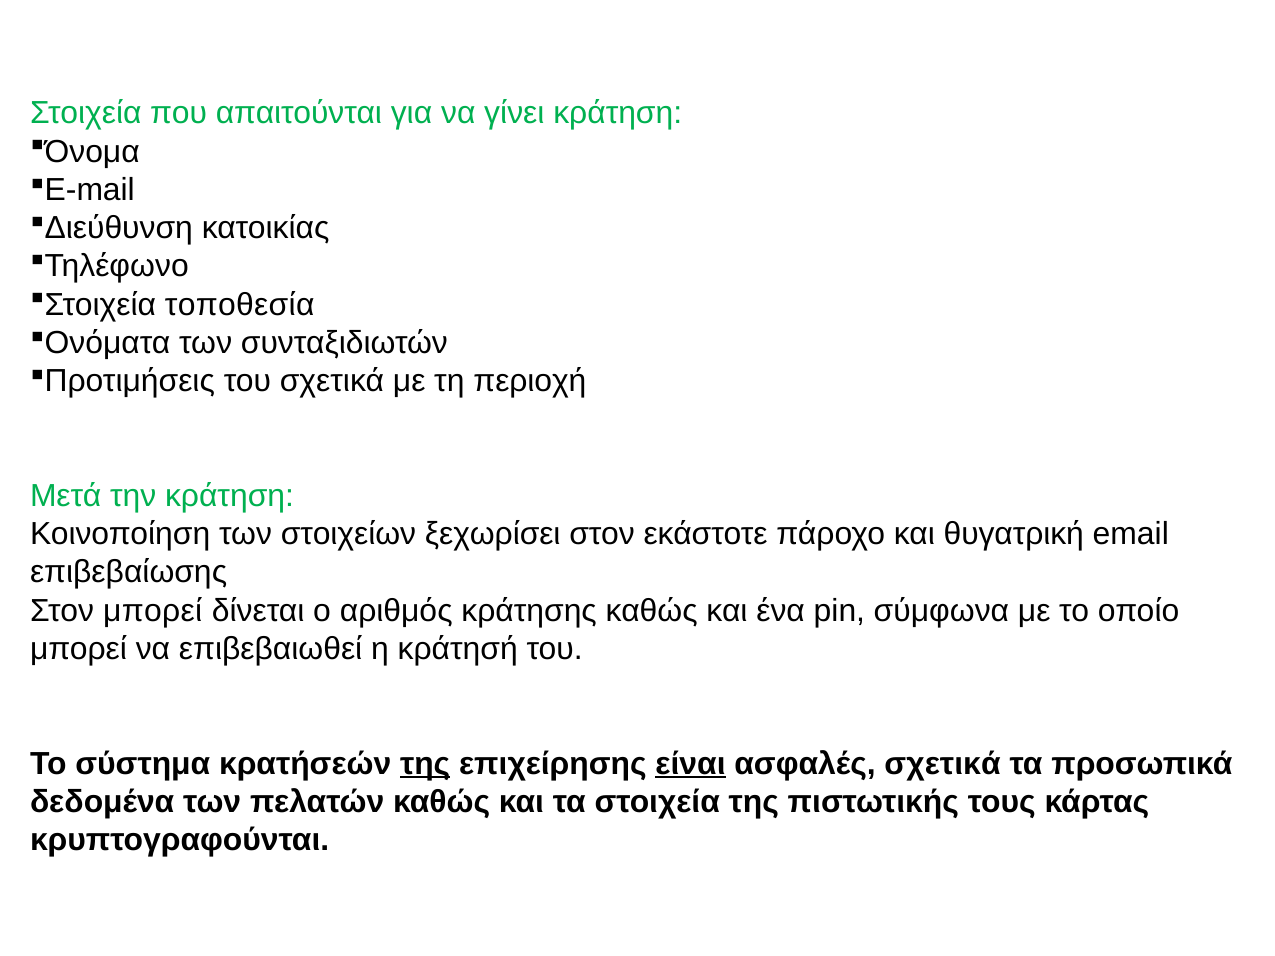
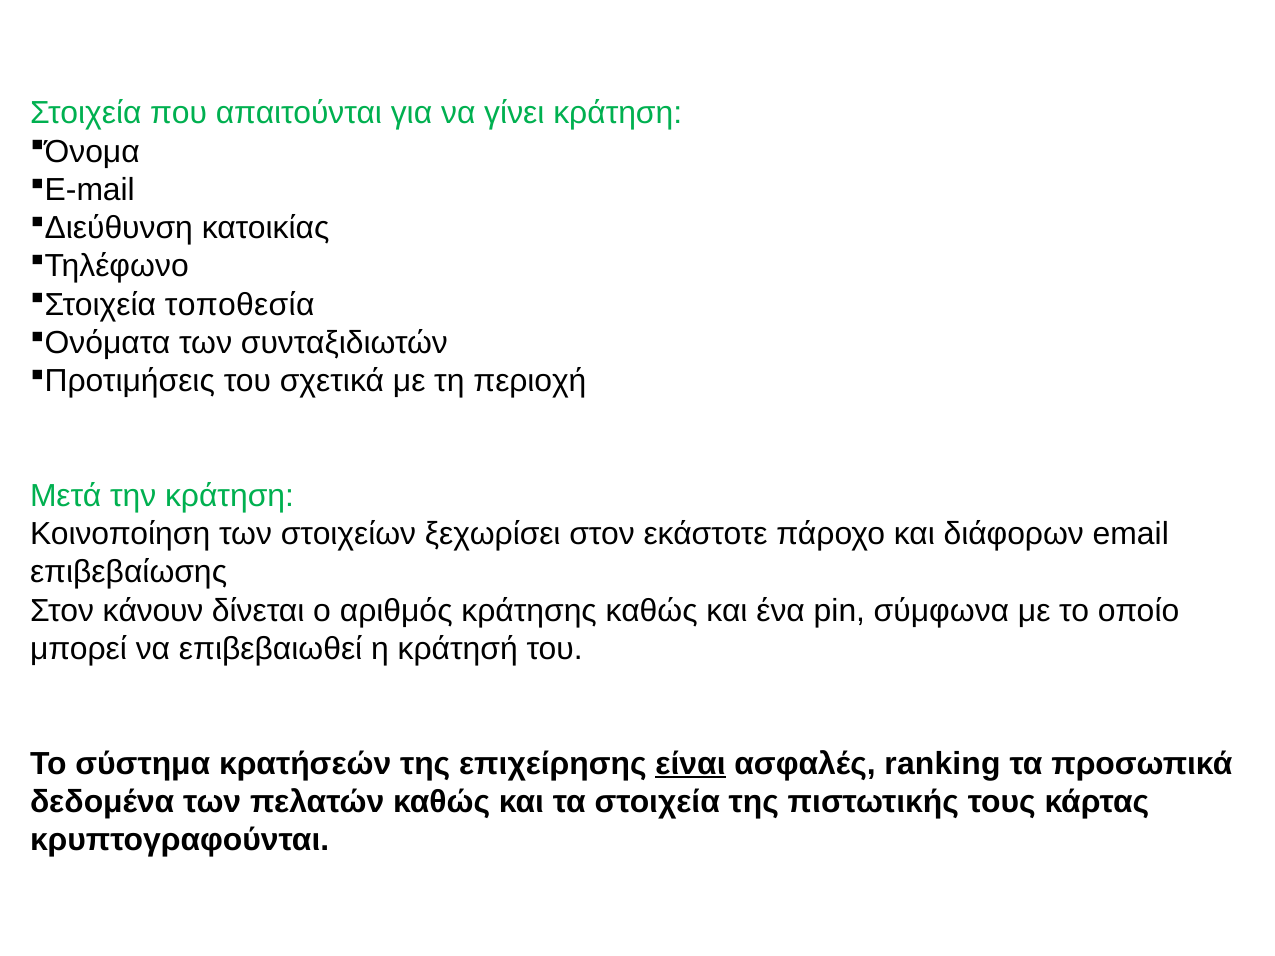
θυγατρική: θυγατρική -> διάφορων
Στον μπορεί: μπορεί -> κάνουν
της at (425, 764) underline: present -> none
ασφαλές σχετικά: σχετικά -> ranking
